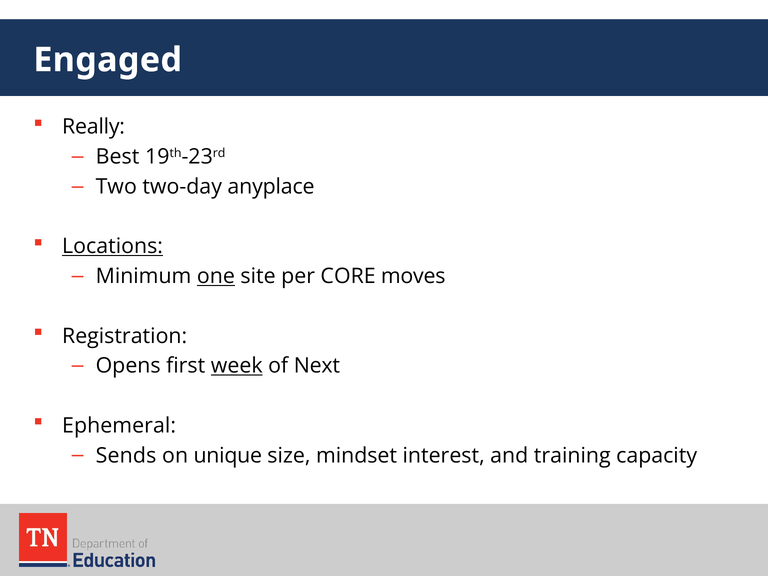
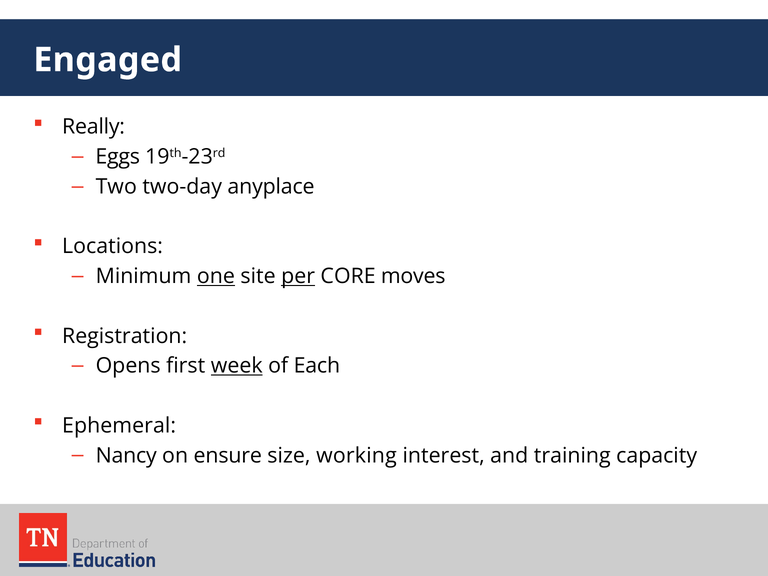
Best: Best -> Eggs
Locations underline: present -> none
per underline: none -> present
Next: Next -> Each
Sends: Sends -> Nancy
unique: unique -> ensure
mindset: mindset -> working
